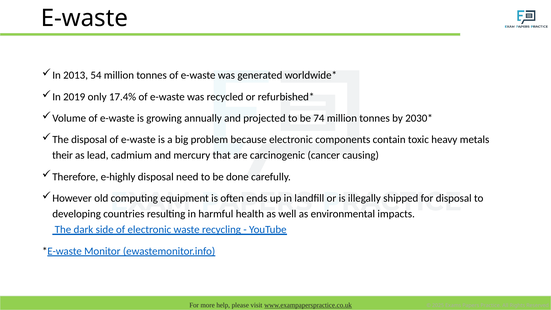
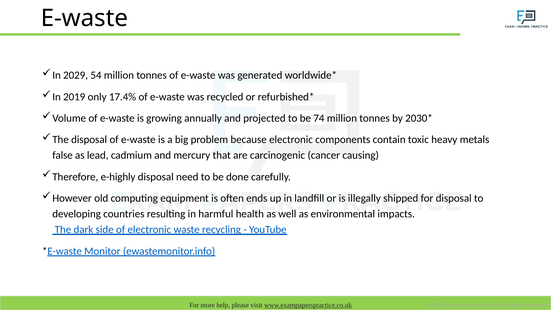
2013: 2013 -> 2029
their: their -> false
